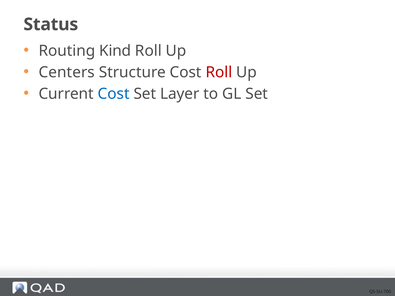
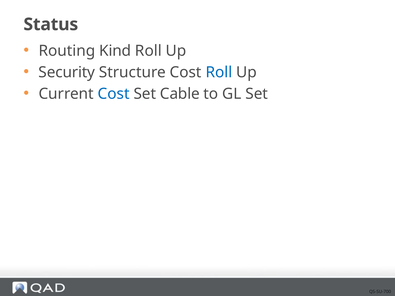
Centers: Centers -> Security
Roll at (219, 72) colour: red -> blue
Layer: Layer -> Cable
